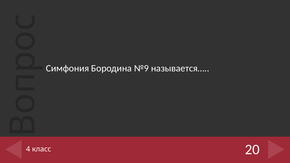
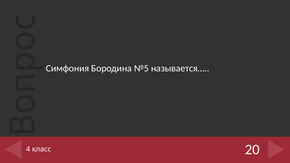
№9: №9 -> №5
